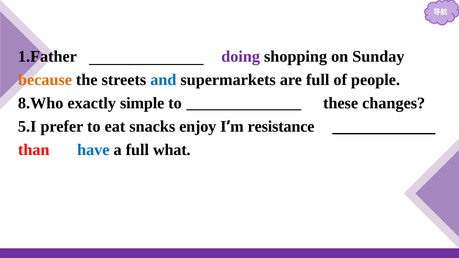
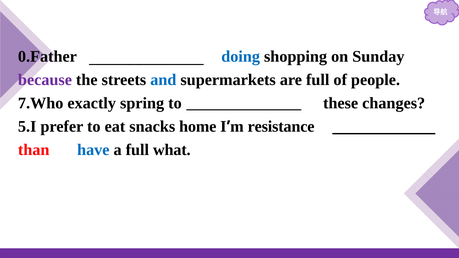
1.Father: 1.Father -> 0.Father
doing colour: purple -> blue
because colour: orange -> purple
8.Who: 8.Who -> 7.Who
simple: simple -> spring
enjoy: enjoy -> home
